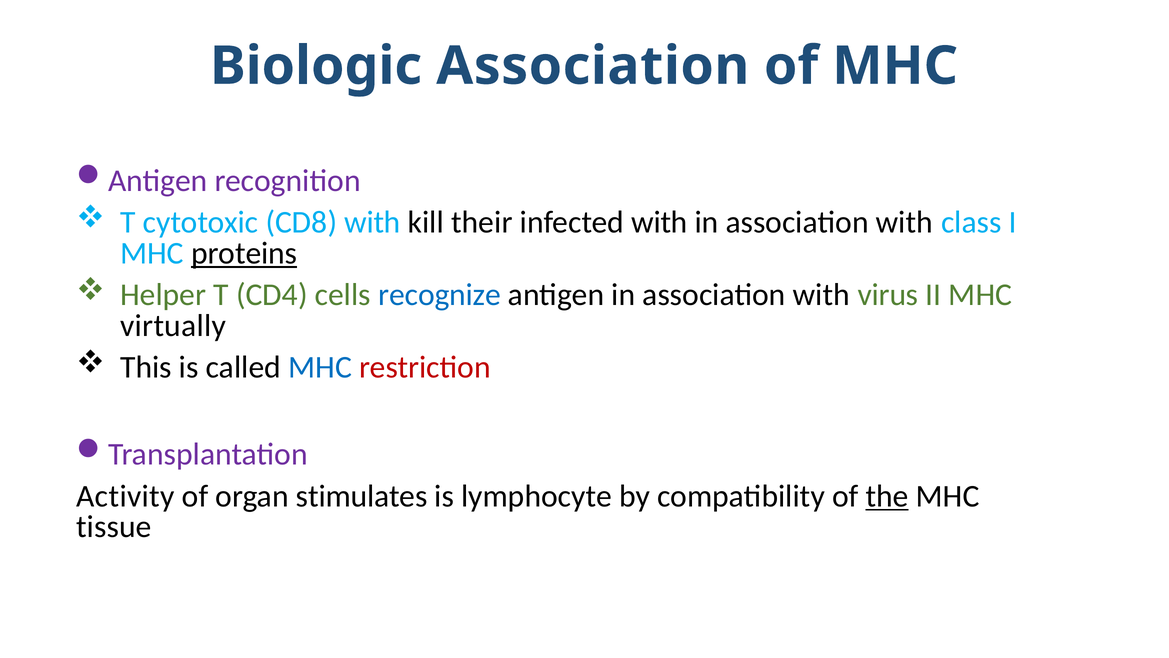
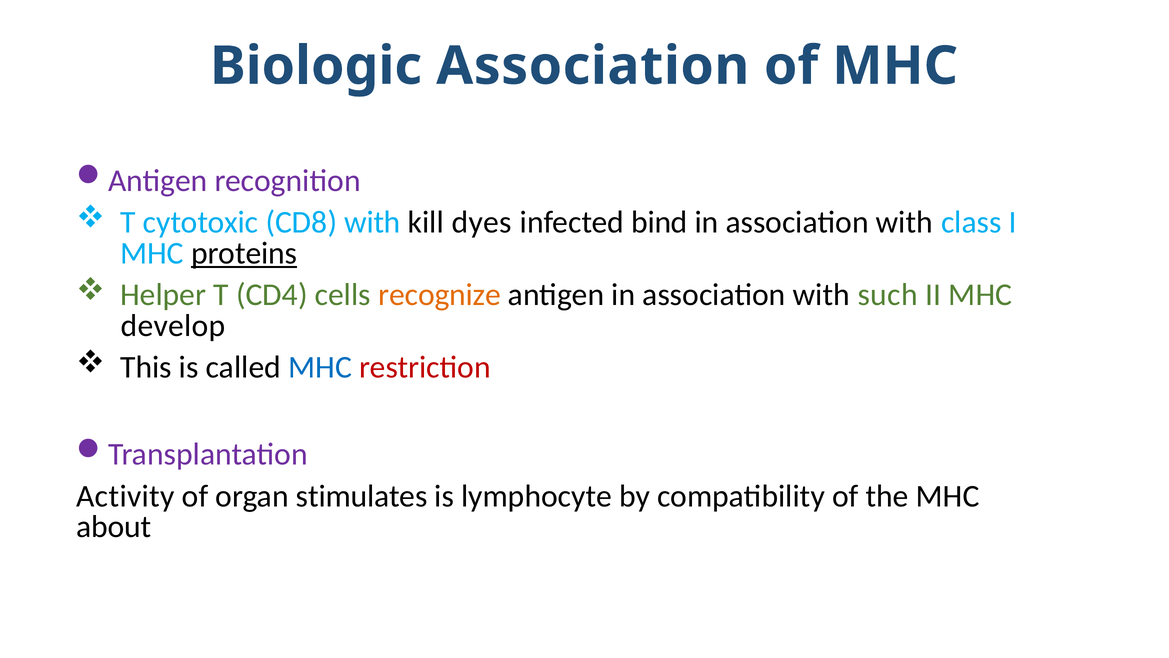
their: their -> dyes
infected with: with -> bind
recognize colour: blue -> orange
virus: virus -> such
virtually: virtually -> develop
the underline: present -> none
tissue: tissue -> about
